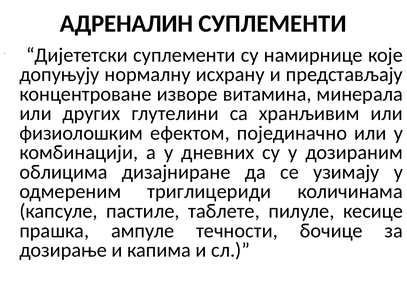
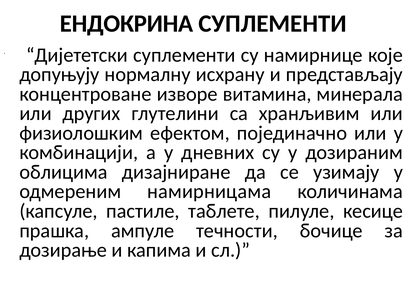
АДРЕНАЛИН: АДРЕНАЛИН -> ЕНДОКРИНА
триглицериди: триглицериди -> намирницама
